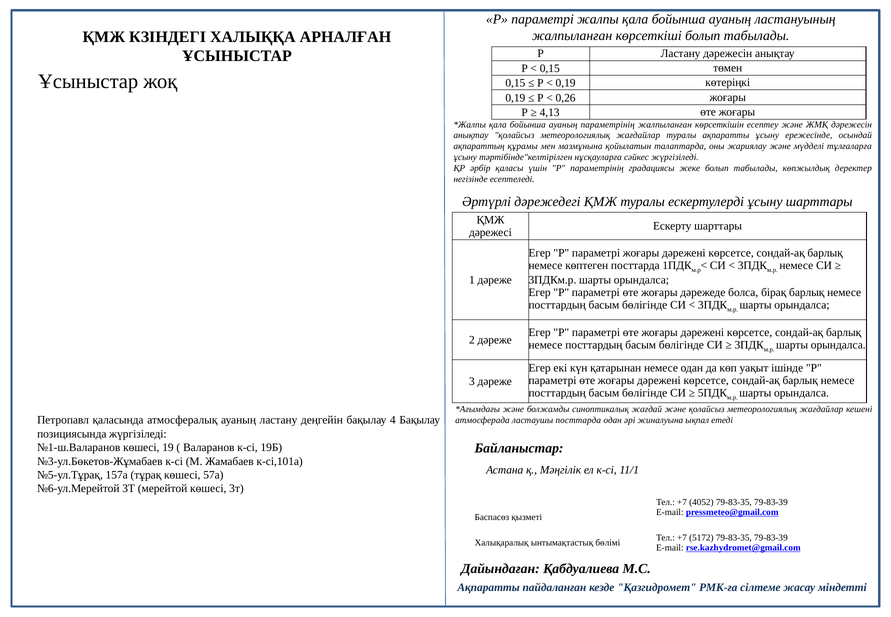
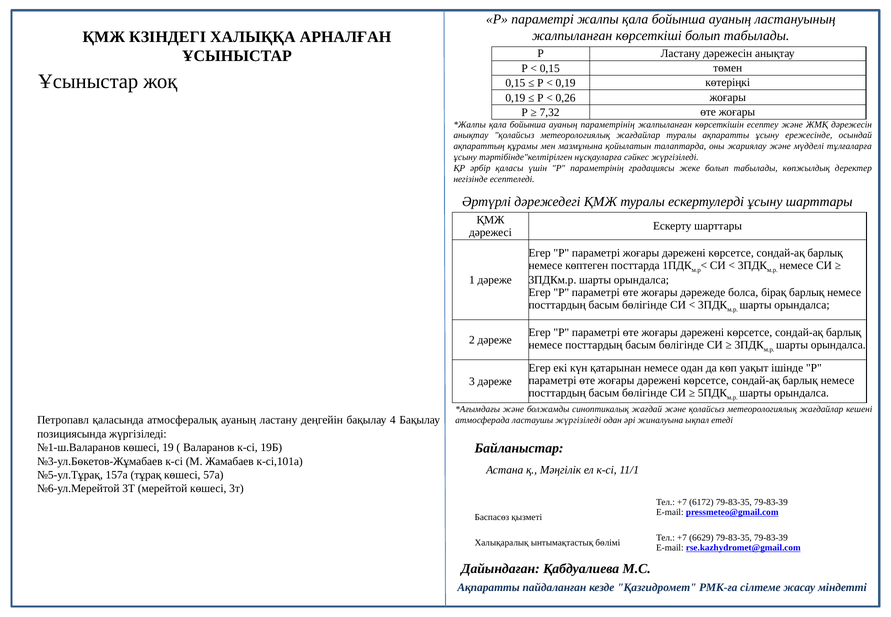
4,13: 4,13 -> 7,32
ластаушы посттарда: посттарда -> жүргізіледі
4052: 4052 -> 6172
5172: 5172 -> 6629
